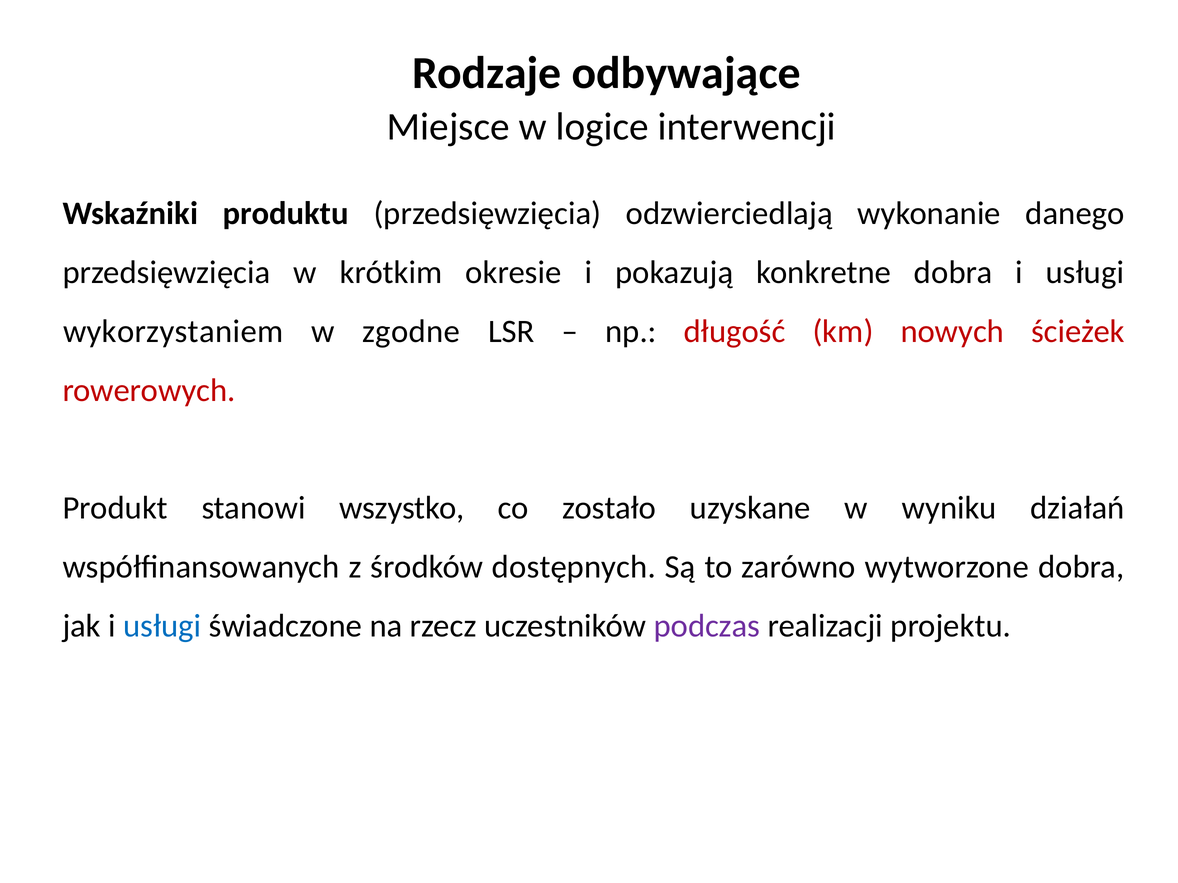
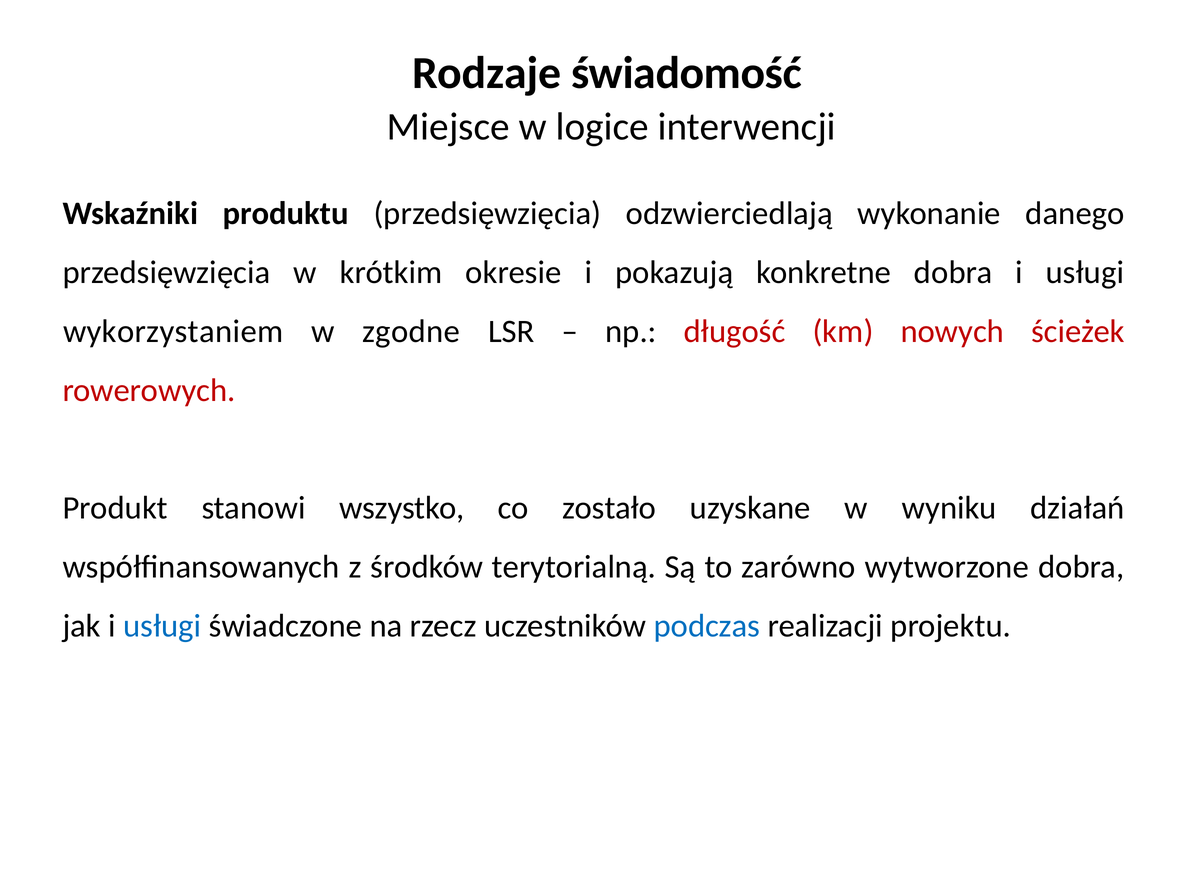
odbywające: odbywające -> świadomość
dostępnych: dostępnych -> terytorialną
podczas colour: purple -> blue
